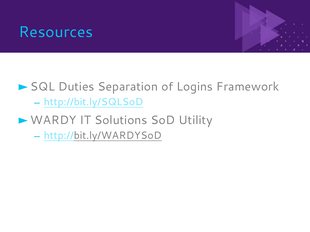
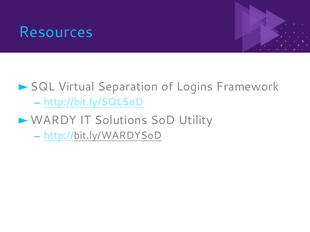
Duties: Duties -> Virtual
